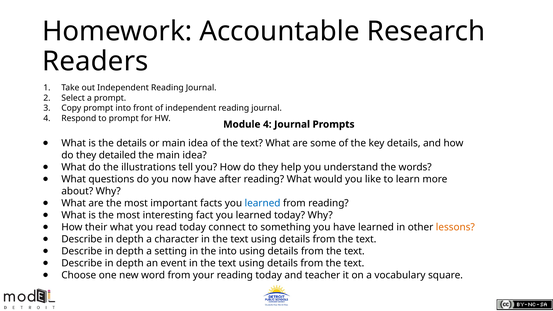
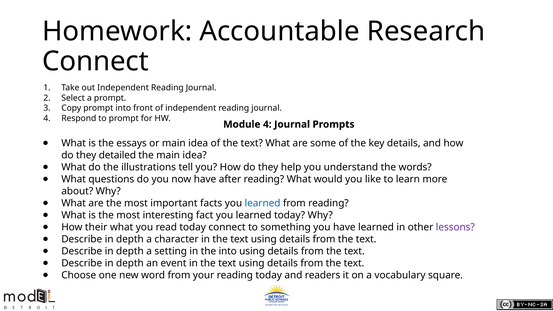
Readers at (95, 61): Readers -> Connect
the details: details -> essays
lessons colour: orange -> purple
teacher: teacher -> readers
